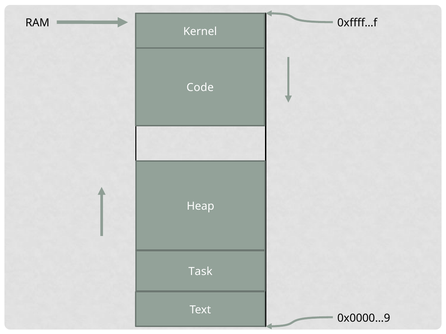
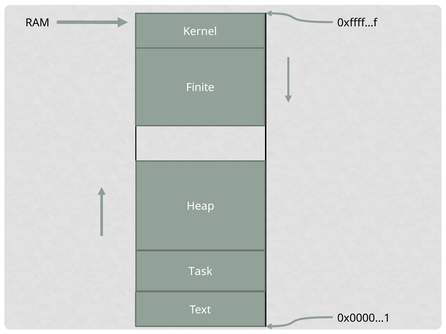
Code: Code -> Finite
0x0000…9: 0x0000…9 -> 0x0000…1
